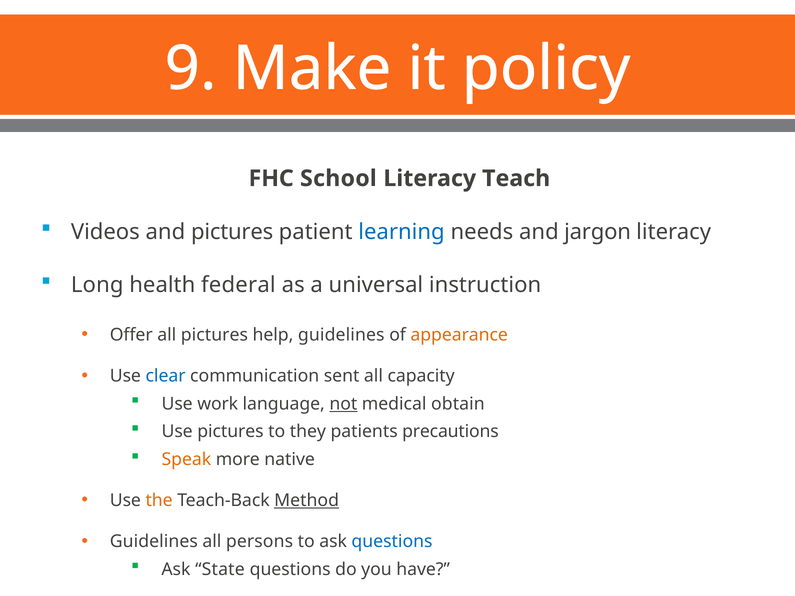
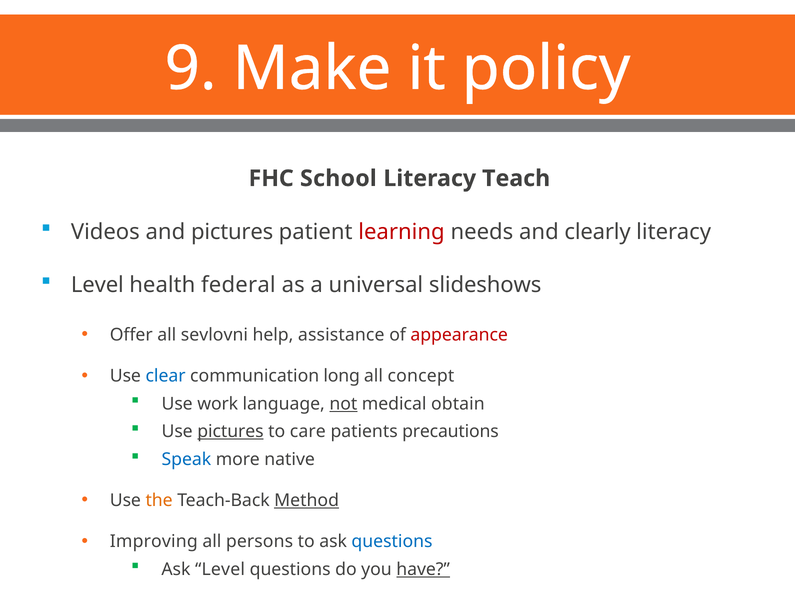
learning colour: blue -> red
jargon: jargon -> clearly
Long at (97, 285): Long -> Level
instruction: instruction -> slideshows
all pictures: pictures -> sevlovni
help guidelines: guidelines -> assistance
appearance colour: orange -> red
sent: sent -> long
capacity: capacity -> concept
pictures at (230, 432) underline: none -> present
they: they -> care
Speak colour: orange -> blue
Guidelines at (154, 542): Guidelines -> Improving
Ask State: State -> Level
have underline: none -> present
